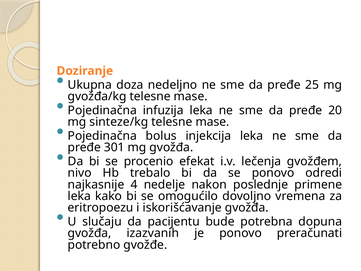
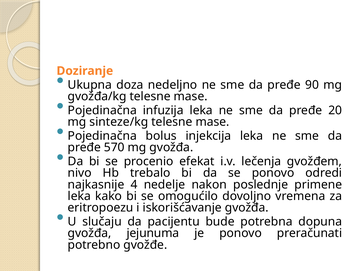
25: 25 -> 90
301: 301 -> 570
izazvanih: izazvanih -> jejunuma
